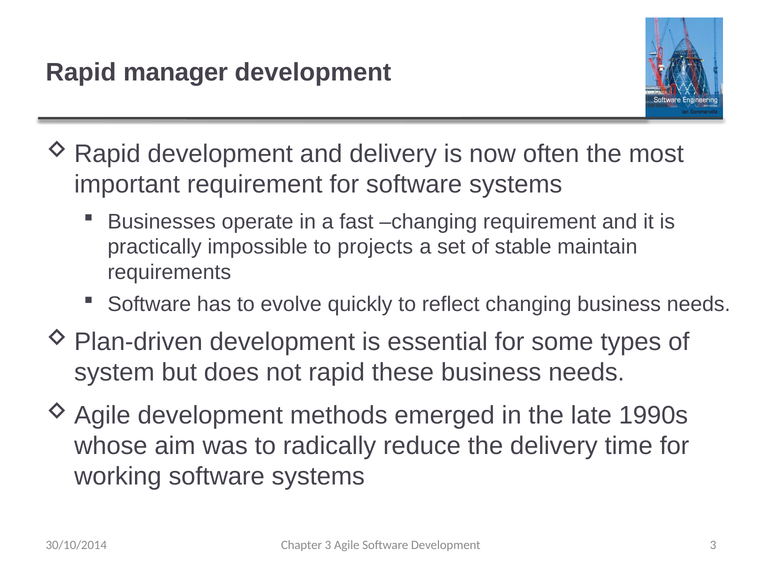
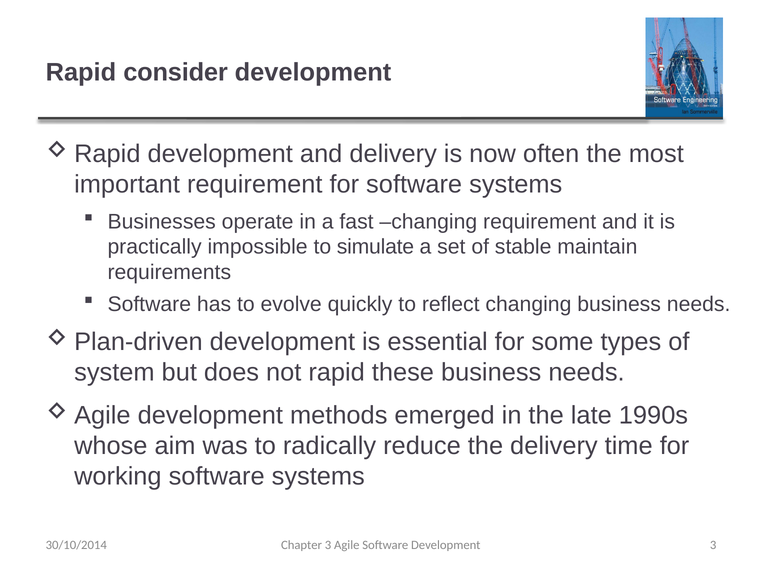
manager: manager -> consider
projects: projects -> simulate
